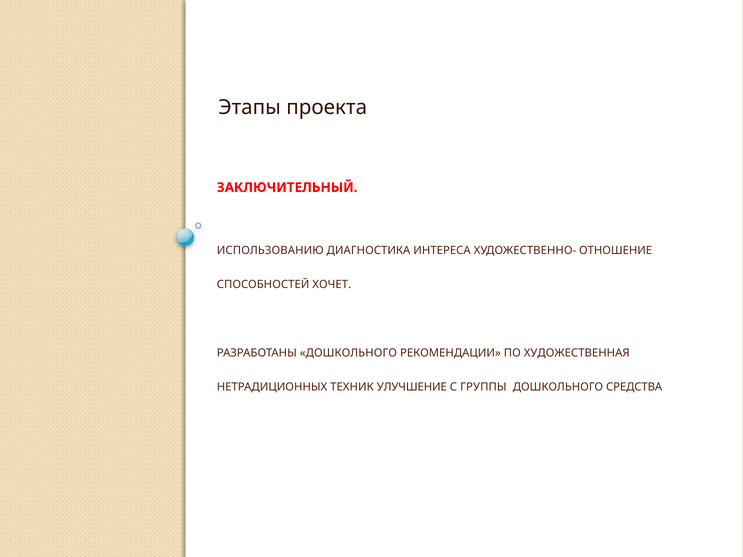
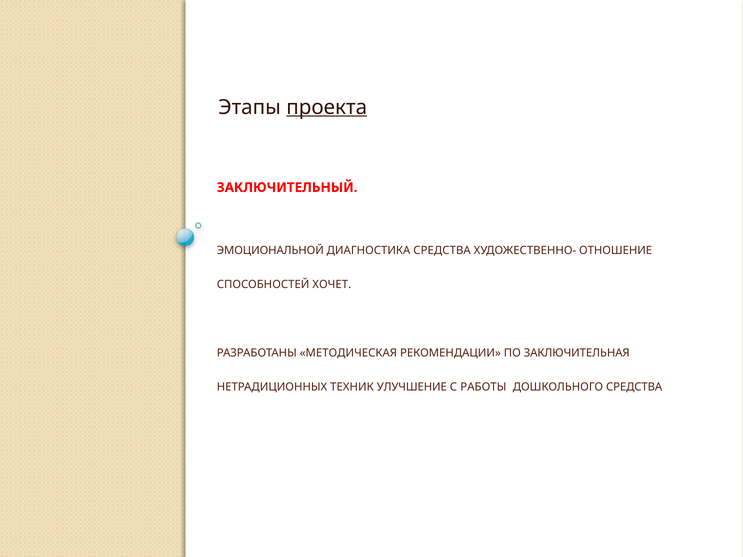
проекта underline: none -> present
ИСПОЛЬЗОВАНИЮ: ИСПОЛЬЗОВАНИЮ -> ЭМОЦИОНАЛЬНОЙ
ДИАГНОСТИКА ИНТЕРЕСА: ИНТЕРЕСА -> СРЕДСТВА
РАЗРАБОТАНЫ ДОШКОЛЬНОГО: ДОШКОЛЬНОГО -> МЕТОДИЧЕСКАЯ
ХУДОЖЕСТВЕННАЯ: ХУДОЖЕСТВЕННАЯ -> ЗАКЛЮЧИТЕЛЬНАЯ
ГРУППЫ: ГРУППЫ -> РАБОТЫ
